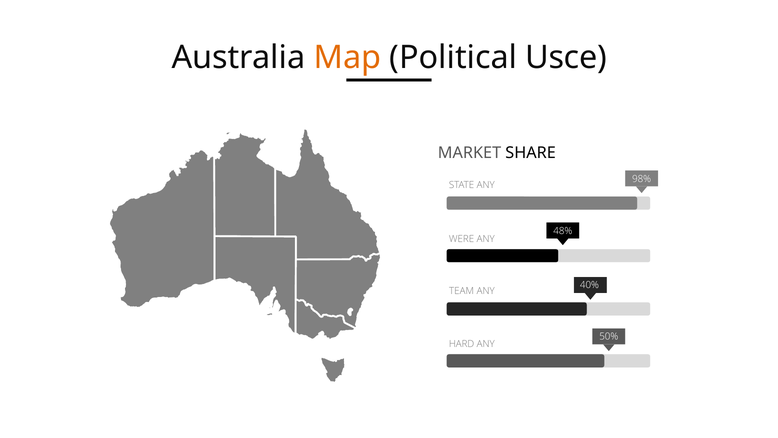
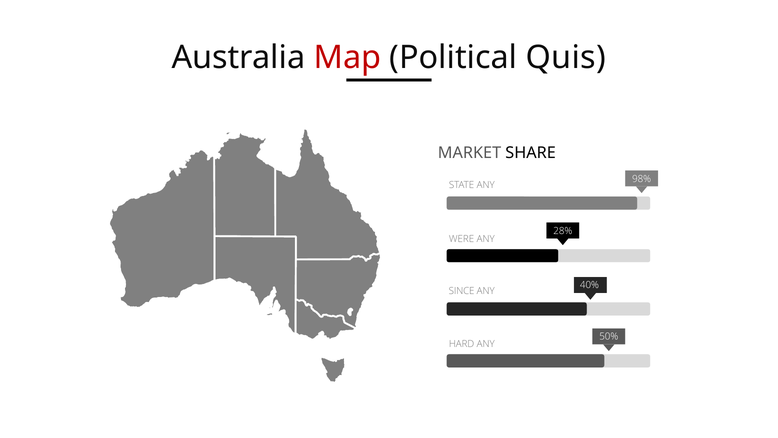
Map colour: orange -> red
Usce: Usce -> Quis
48%: 48% -> 28%
TEAM: TEAM -> SINCE
